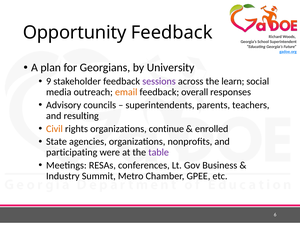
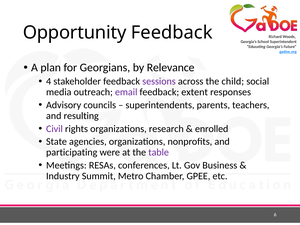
University: University -> Relevance
9: 9 -> 4
learn: learn -> child
email colour: orange -> purple
overall: overall -> extent
Civil colour: orange -> purple
continue: continue -> research
